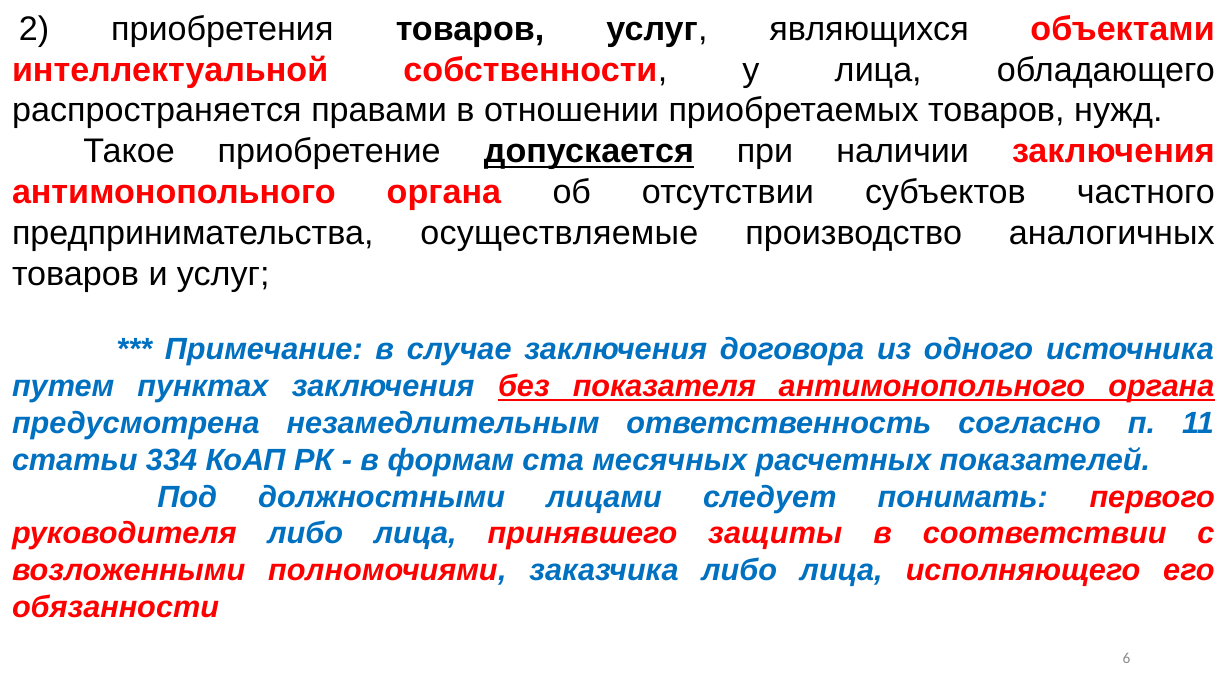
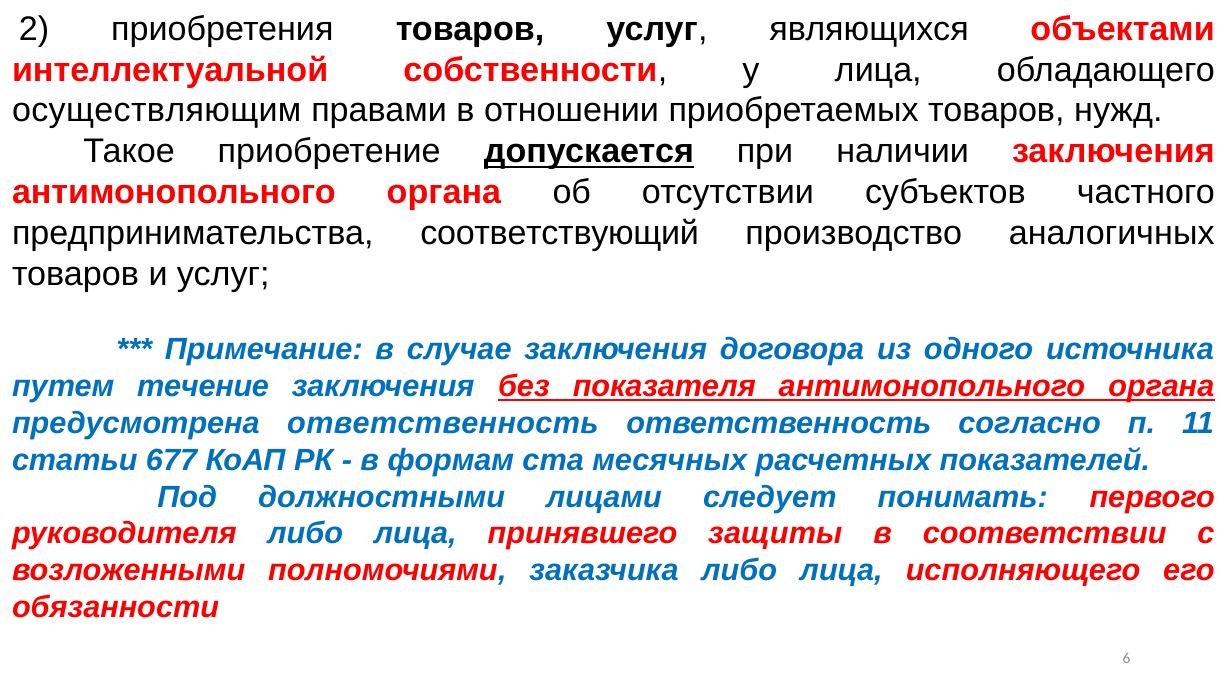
распространяется: распространяется -> осуществляющим
осуществляемые: осуществляемые -> соответствующий
пунктах: пунктах -> течение
предусмотрена незамедлительным: незамедлительным -> ответственность
334: 334 -> 677
